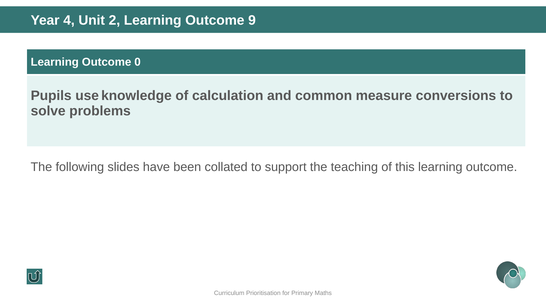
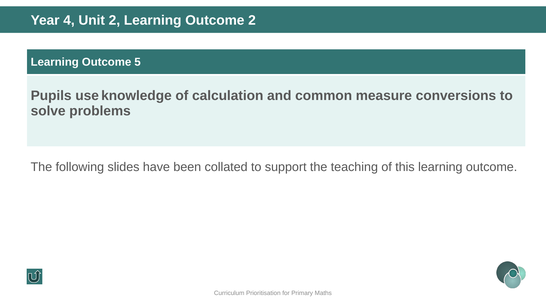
Outcome 9: 9 -> 2
0: 0 -> 5
